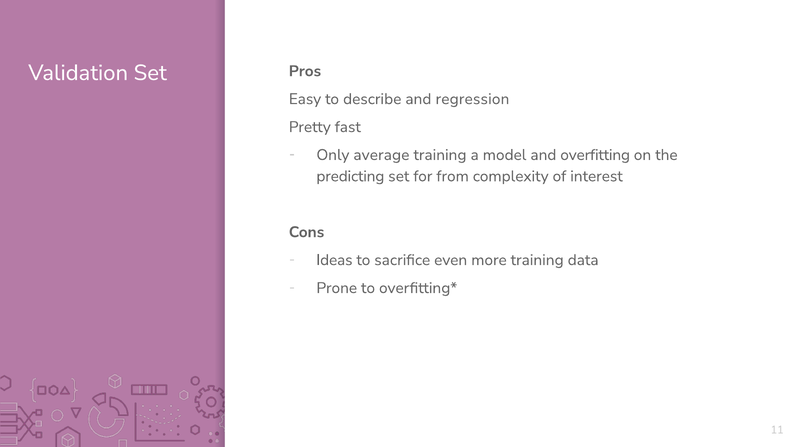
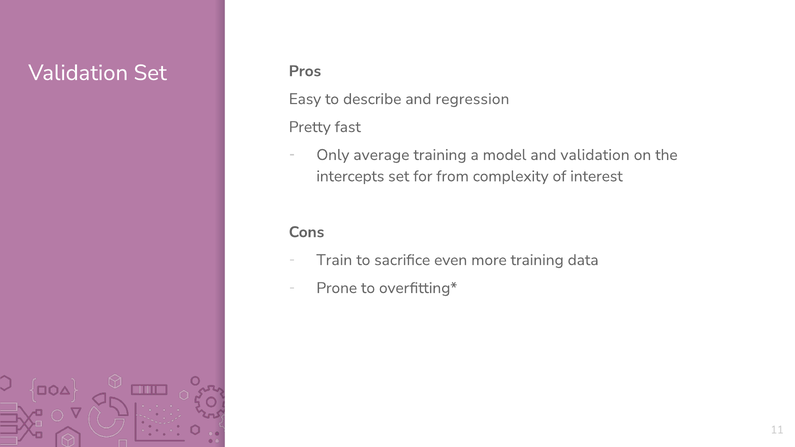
and overfitting: overfitting -> validation
predicting: predicting -> intercepts
Ideas: Ideas -> Train
